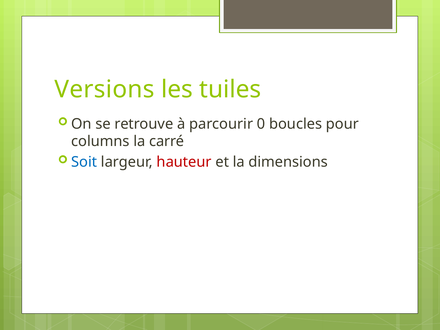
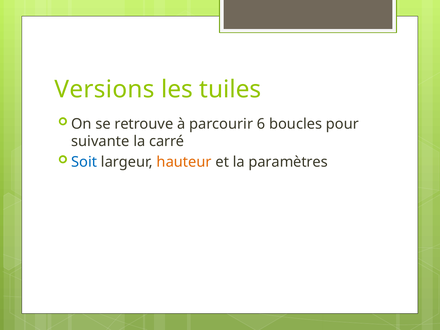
0: 0 -> 6
columns: columns -> suivante
hauteur colour: red -> orange
dimensions: dimensions -> paramètres
